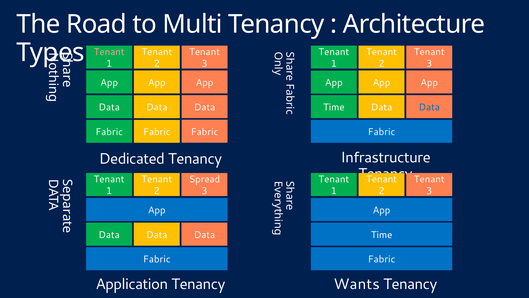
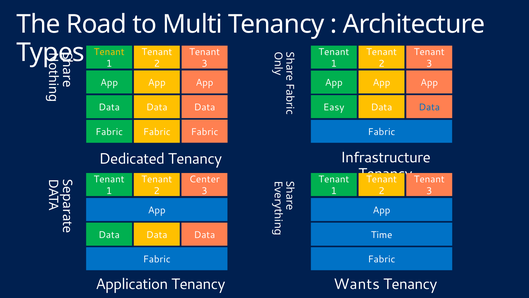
Tenant at (109, 52) colour: pink -> yellow
Time at (334, 107): Time -> Easy
Spread: Spread -> Center
